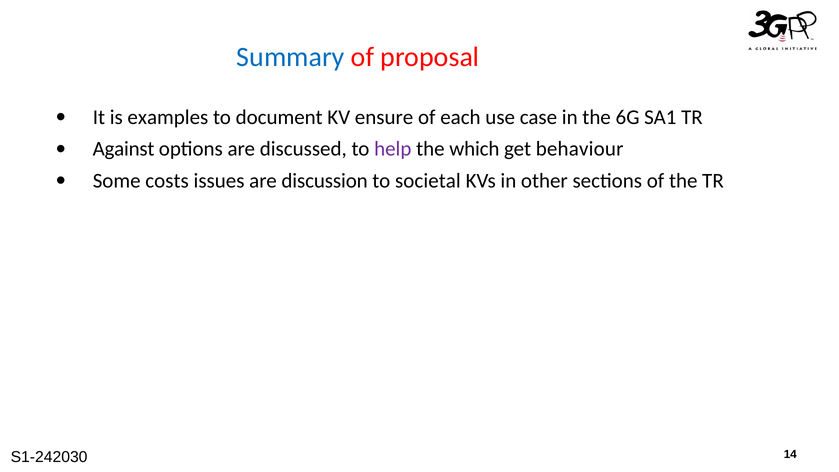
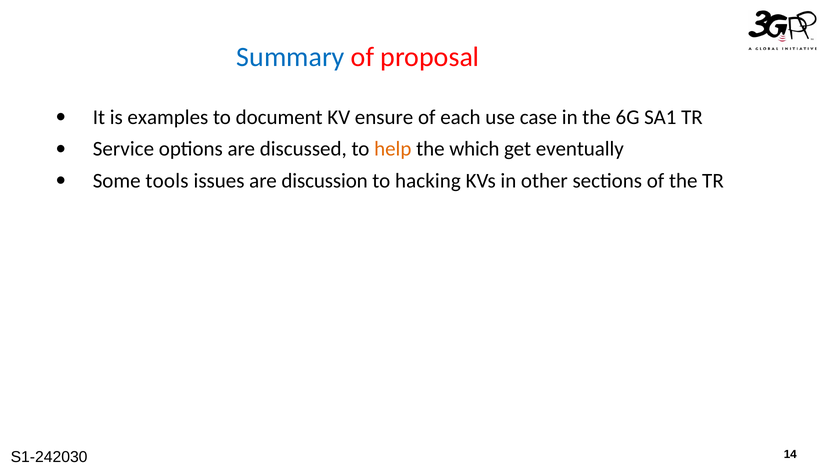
Against: Against -> Service
help colour: purple -> orange
behaviour: behaviour -> eventually
costs: costs -> tools
societal: societal -> hacking
